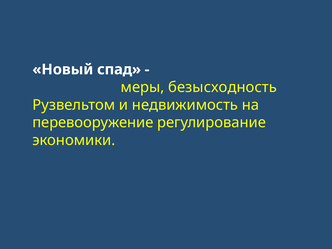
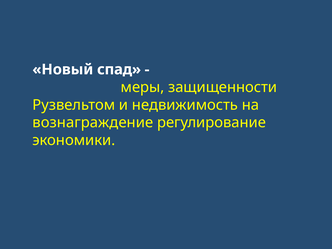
безысходность: безысходность -> защищенности
перевооружение: перевооружение -> вознаграждение
